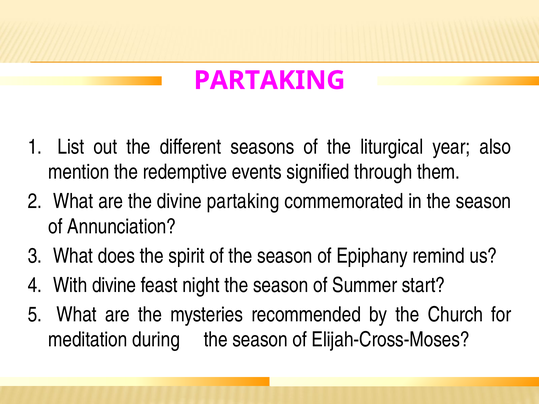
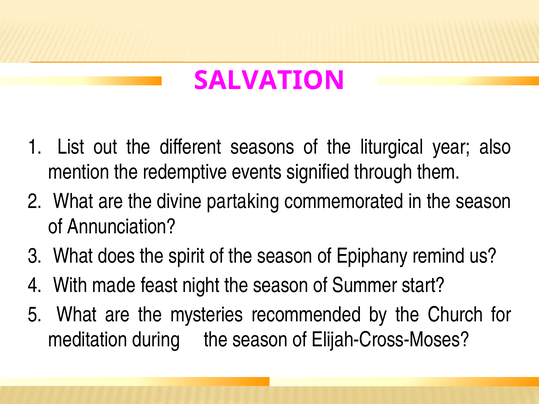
PARTAKING at (270, 80): PARTAKING -> SALVATION
With divine: divine -> made
